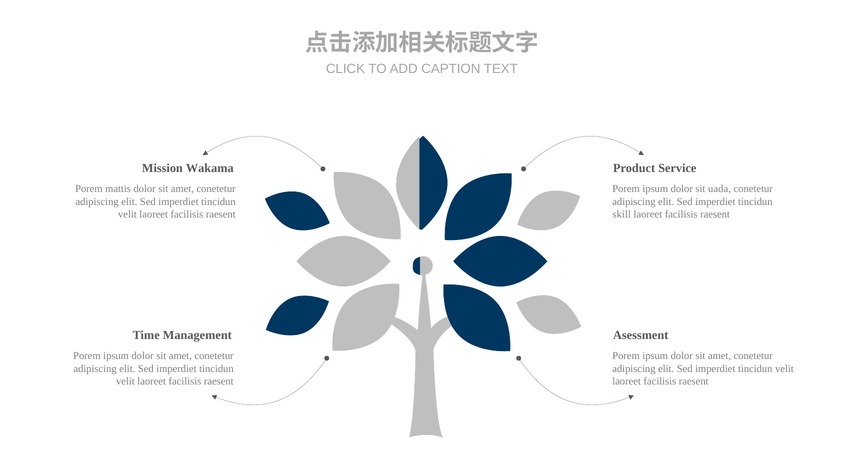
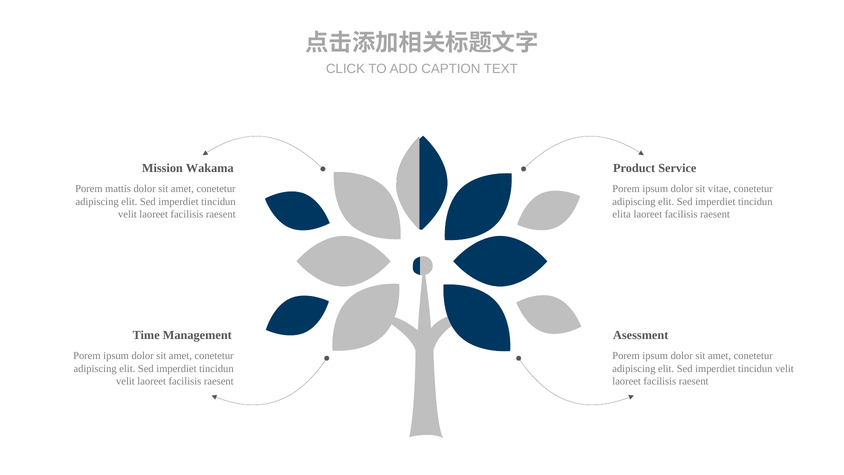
uada: uada -> vitae
skill: skill -> elita
